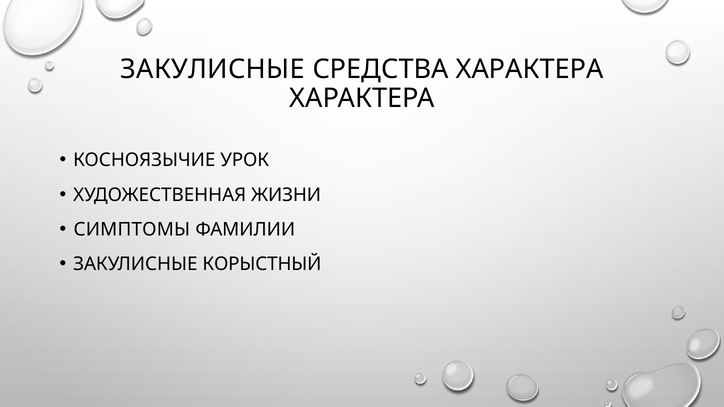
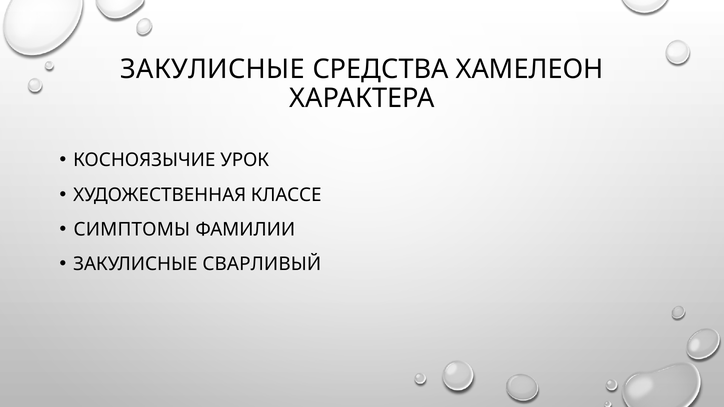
СРЕДСТВА ХАРАКТЕРА: ХАРАКТЕРА -> ХАМЕЛЕОН
ЖИЗНИ: ЖИЗНИ -> КЛАССЕ
КОРЫСТНЫЙ: КОРЫСТНЫЙ -> СВАРЛИВЫЙ
